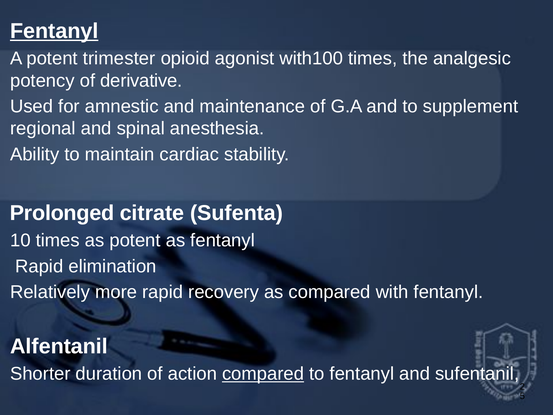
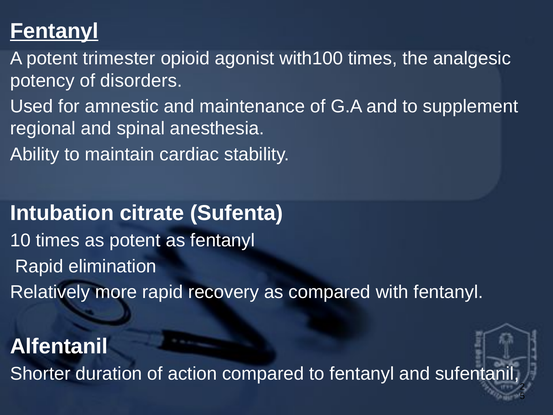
derivative: derivative -> disorders
Prolonged: Prolonged -> Intubation
compared at (263, 374) underline: present -> none
